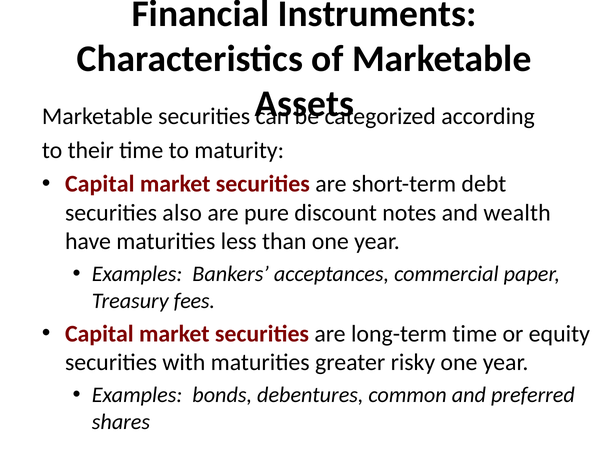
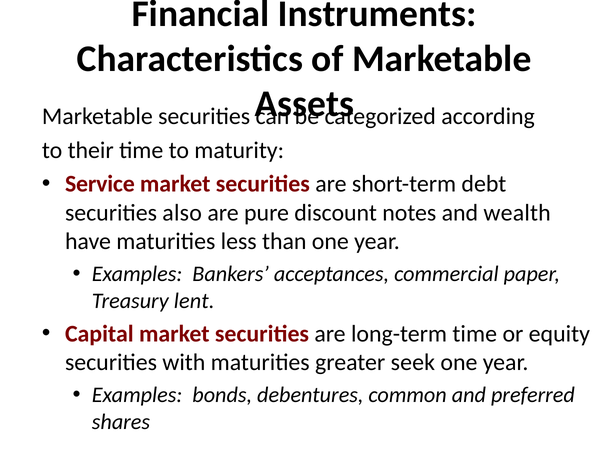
Capital at (100, 184): Capital -> Service
fees: fees -> lent
risky: risky -> seek
